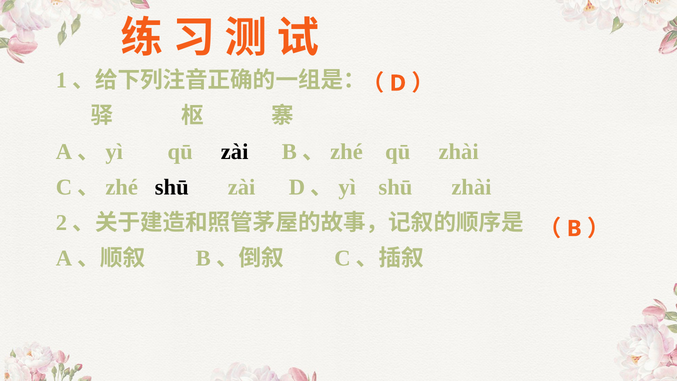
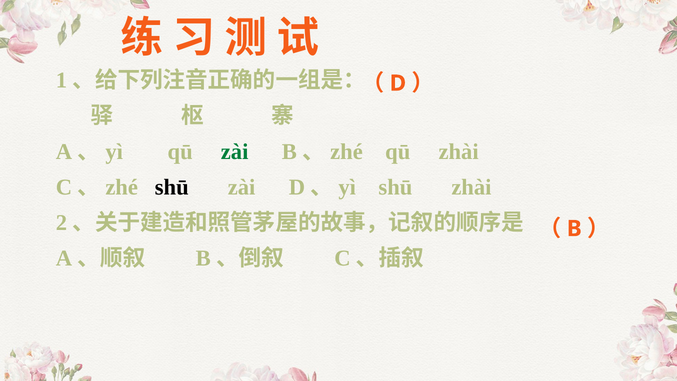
zài at (235, 151) colour: black -> green
